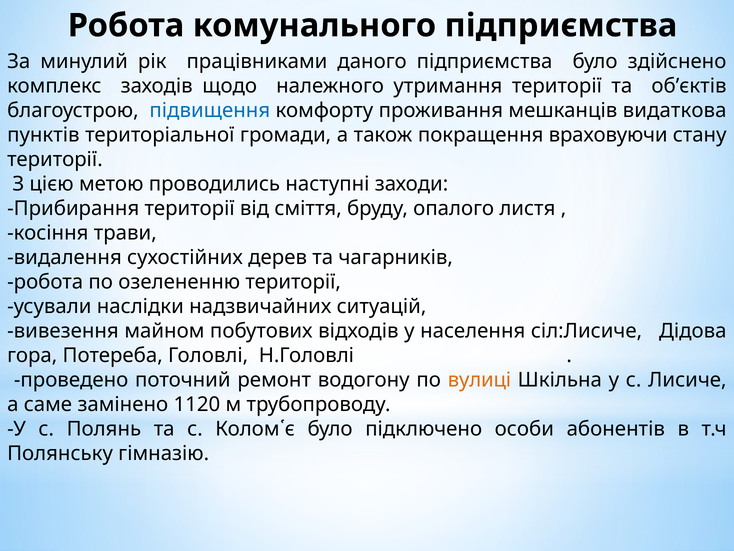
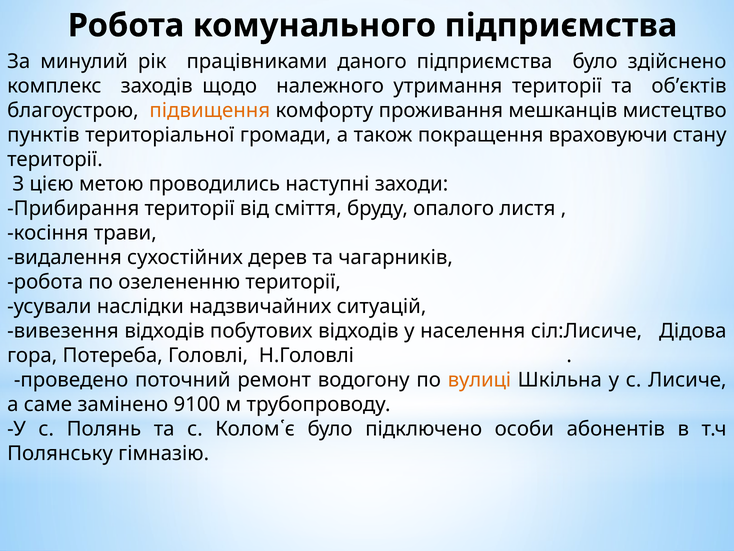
підвищення colour: blue -> orange
видаткова: видаткова -> мистецтво
вивезення майном: майном -> відходів
1120: 1120 -> 9100
